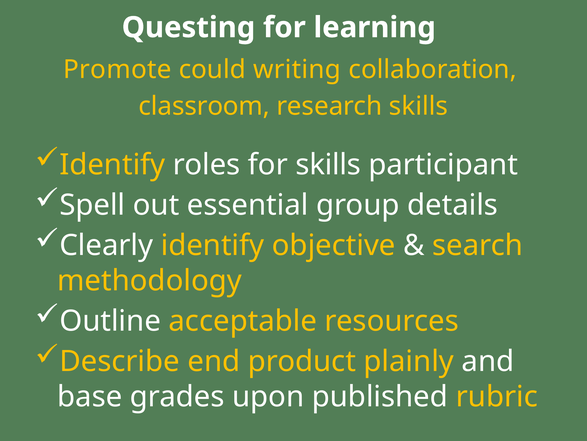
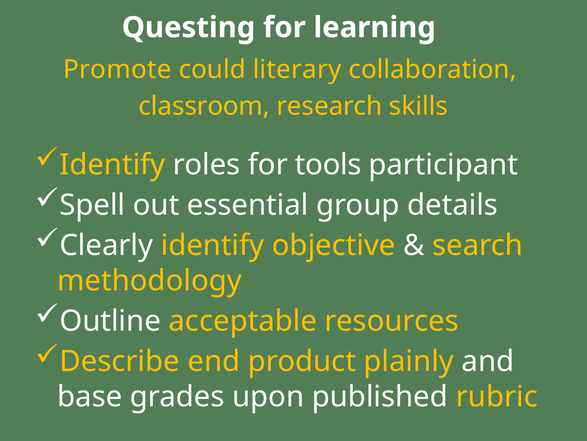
writing: writing -> literary
for skills: skills -> tools
